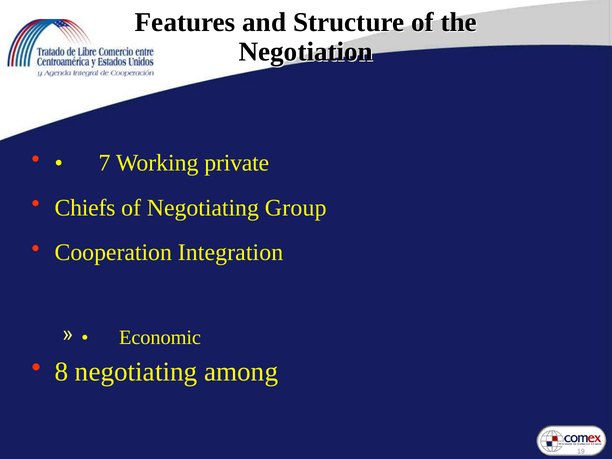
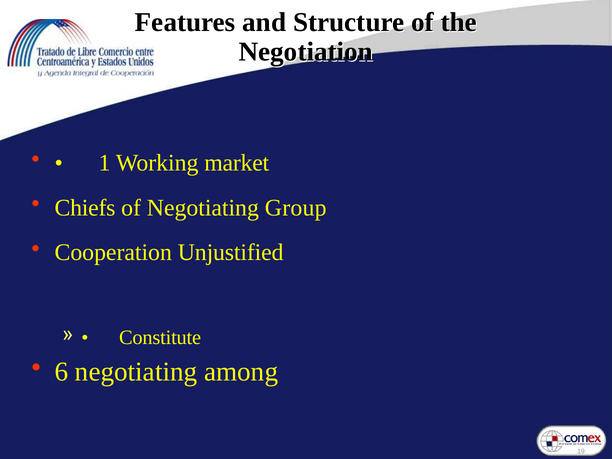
7: 7 -> 1
private: private -> market
Integration: Integration -> Unjustified
Economic: Economic -> Constitute
8: 8 -> 6
